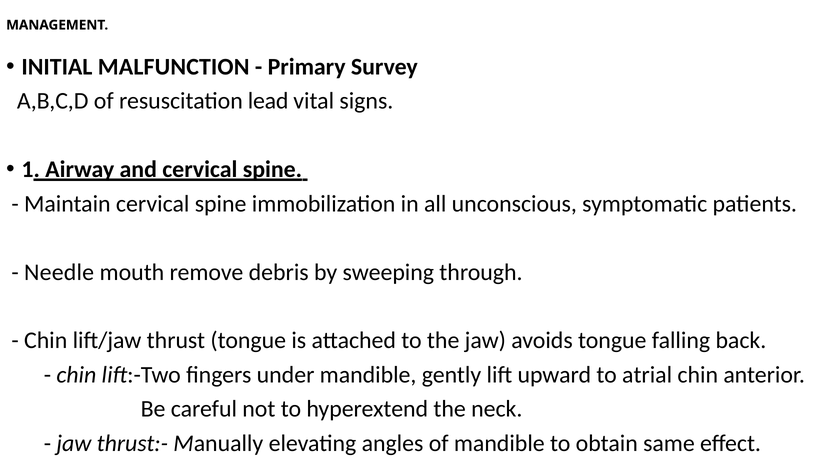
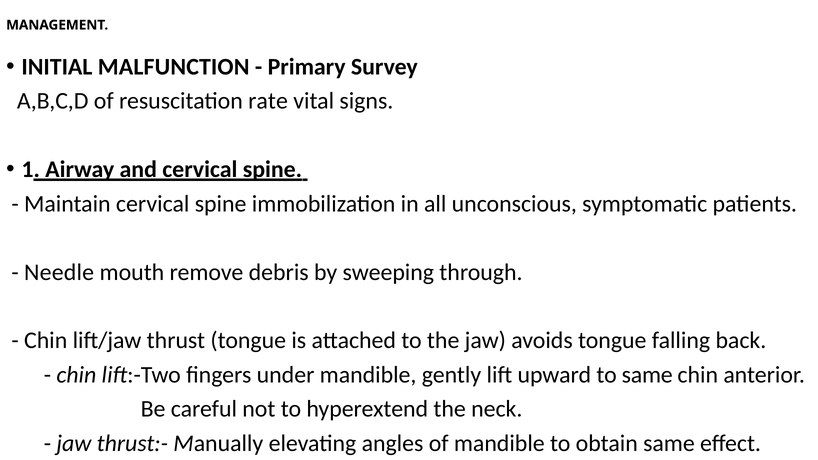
lead: lead -> rate
to atrial: atrial -> same
